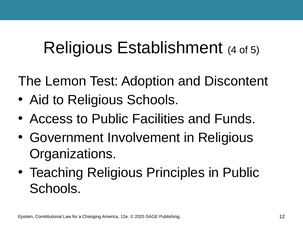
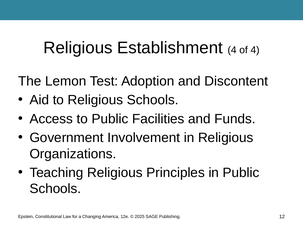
of 5: 5 -> 4
